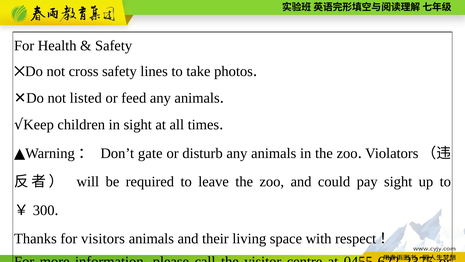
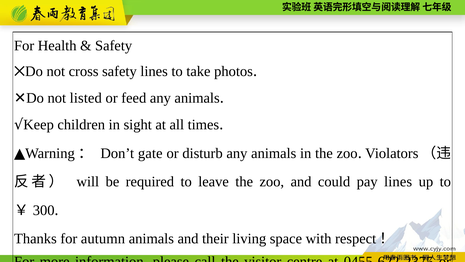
pay sight: sight -> lines
visitors: visitors -> autumn
